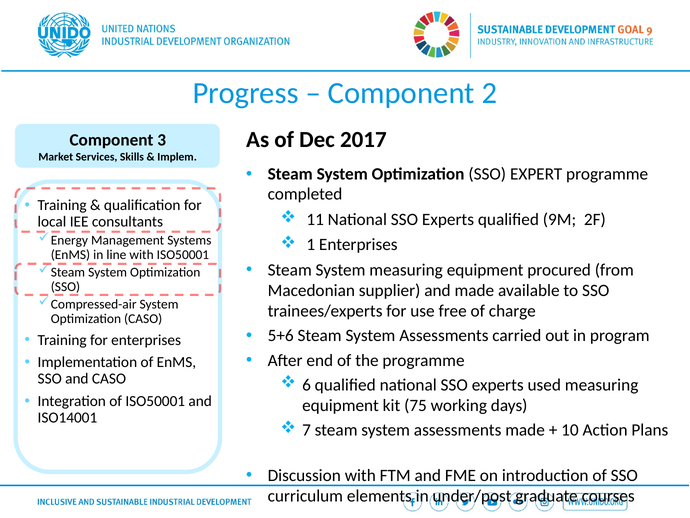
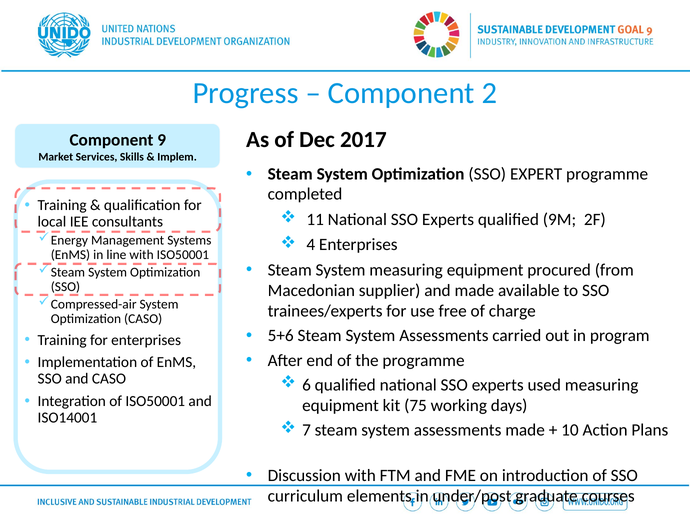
3: 3 -> 9
1: 1 -> 4
